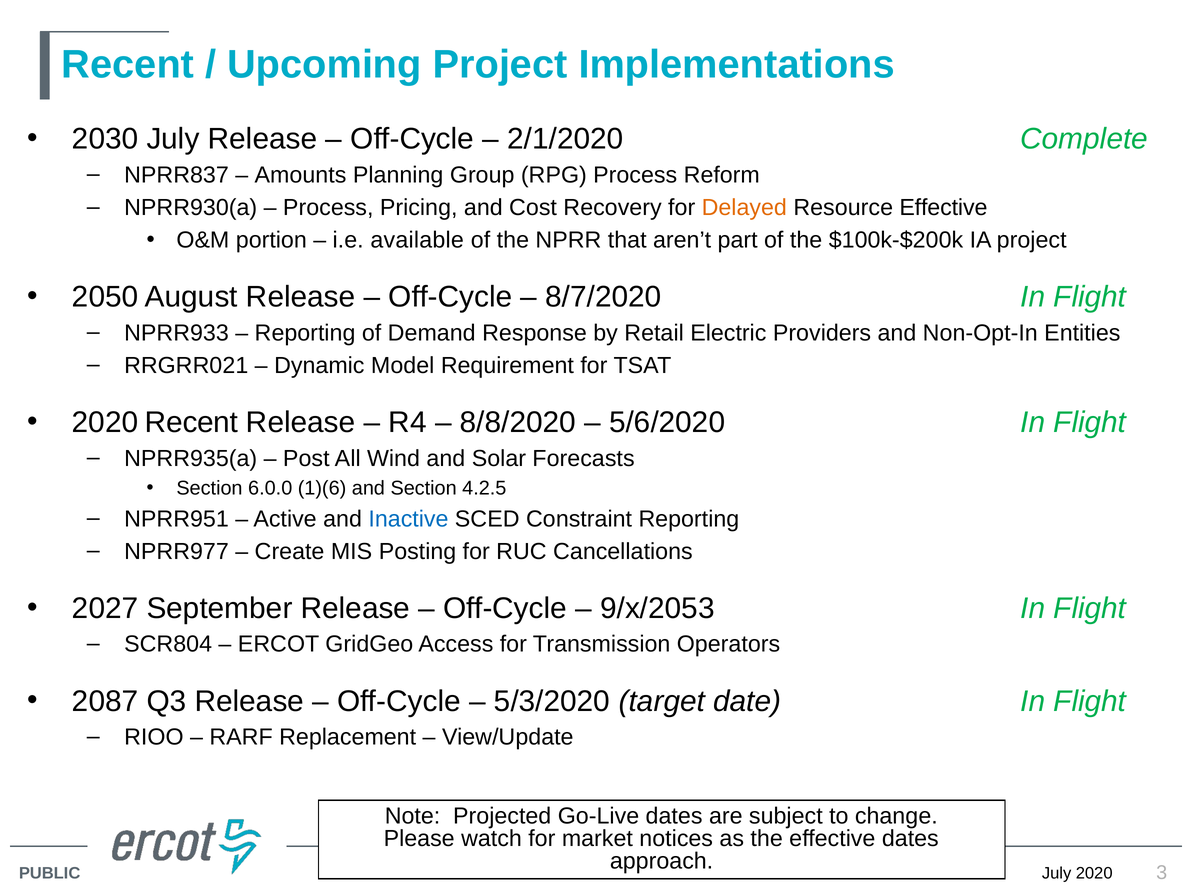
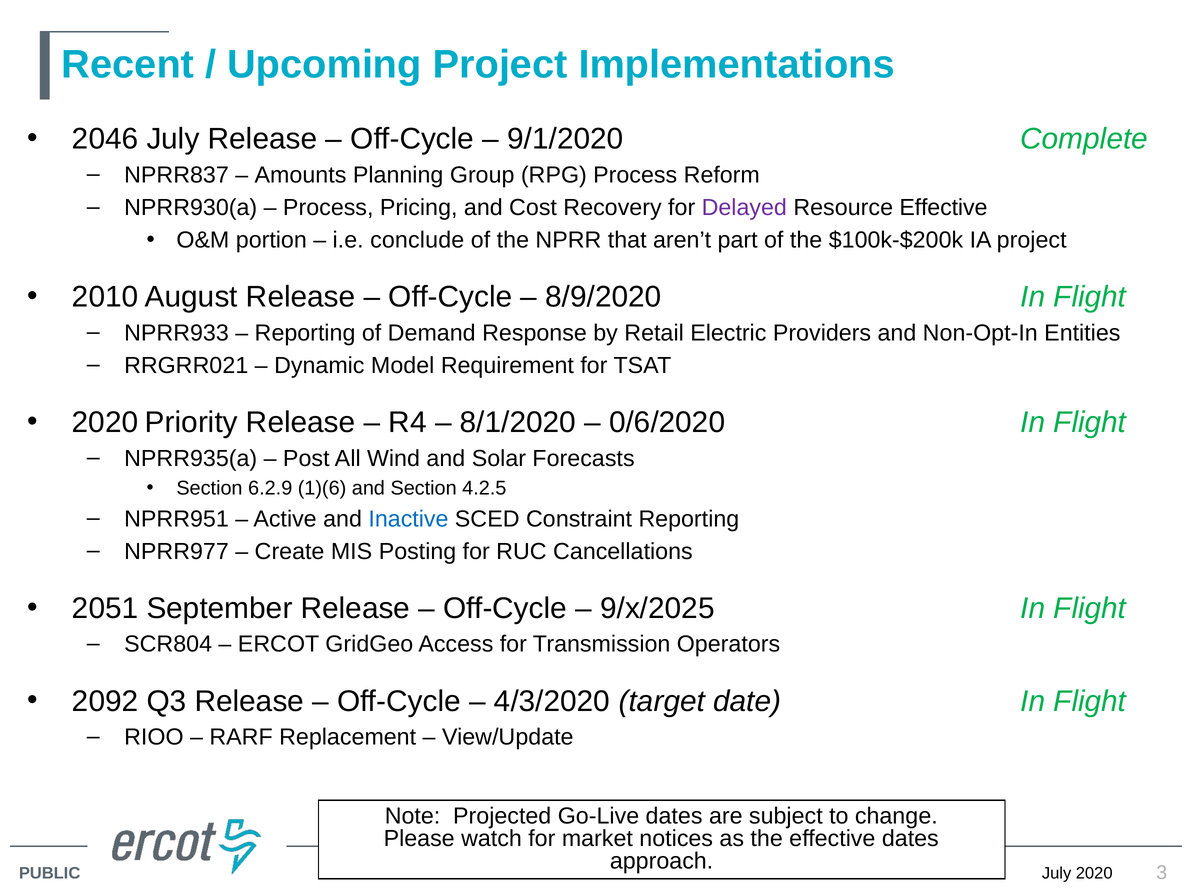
2030: 2030 -> 2046
2/1/2020: 2/1/2020 -> 9/1/2020
Delayed colour: orange -> purple
available: available -> conclude
2050: 2050 -> 2010
8/7/2020: 8/7/2020 -> 8/9/2020
Recent at (192, 422): Recent -> Priority
8/8/2020: 8/8/2020 -> 8/1/2020
5/6/2020: 5/6/2020 -> 0/6/2020
6.0.0: 6.0.0 -> 6.2.9
2027: 2027 -> 2051
9/x/2053: 9/x/2053 -> 9/x/2025
2087: 2087 -> 2092
5/3/2020: 5/3/2020 -> 4/3/2020
